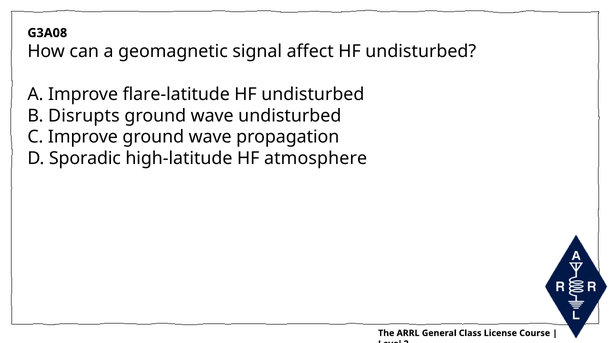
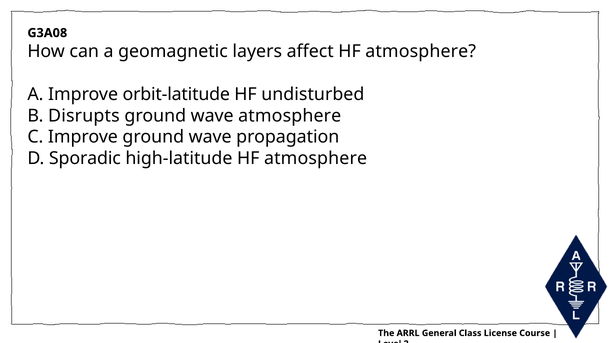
signal: signal -> layers
affect HF undisturbed: undisturbed -> atmosphere
flare-latitude: flare-latitude -> orbit-latitude
wave undisturbed: undisturbed -> atmosphere
